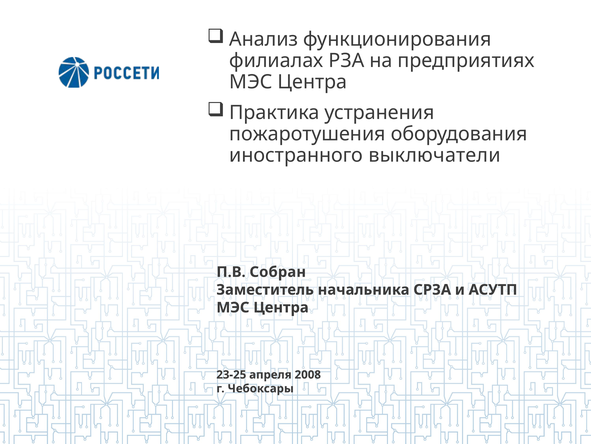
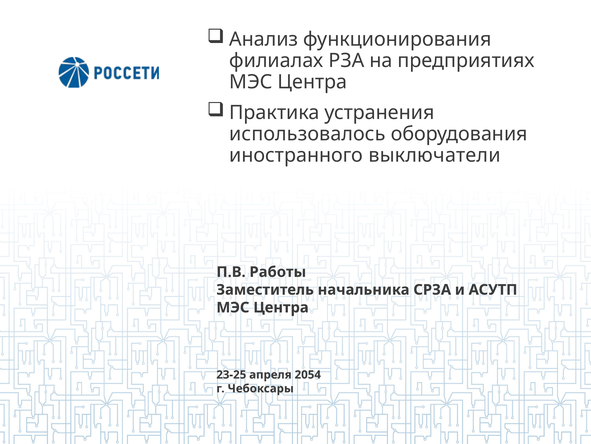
пожаротушения: пожаротушения -> использовалось
Собран: Собран -> Работы
2008: 2008 -> 2054
